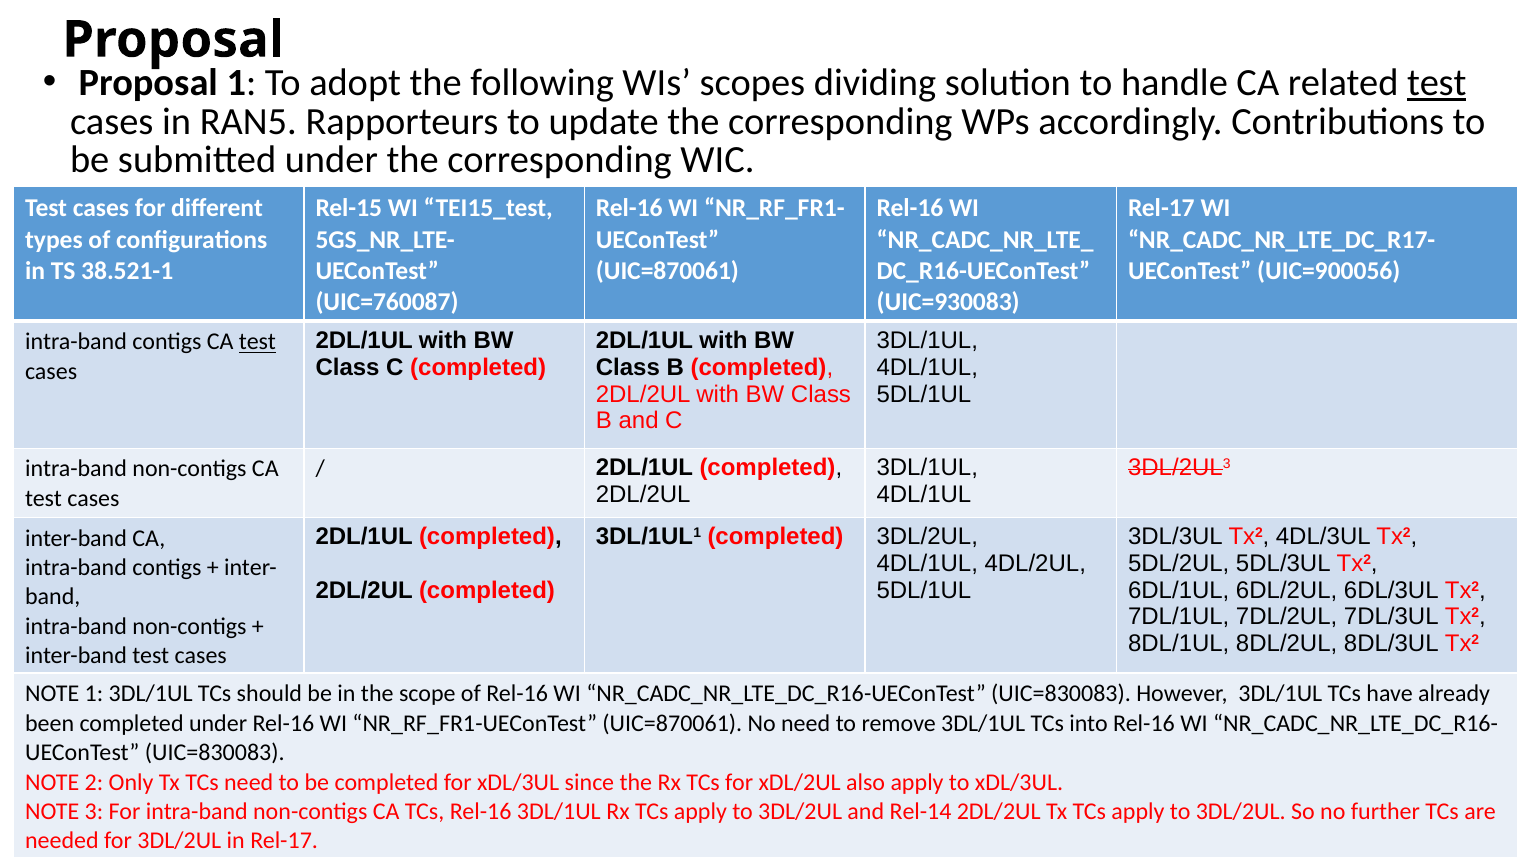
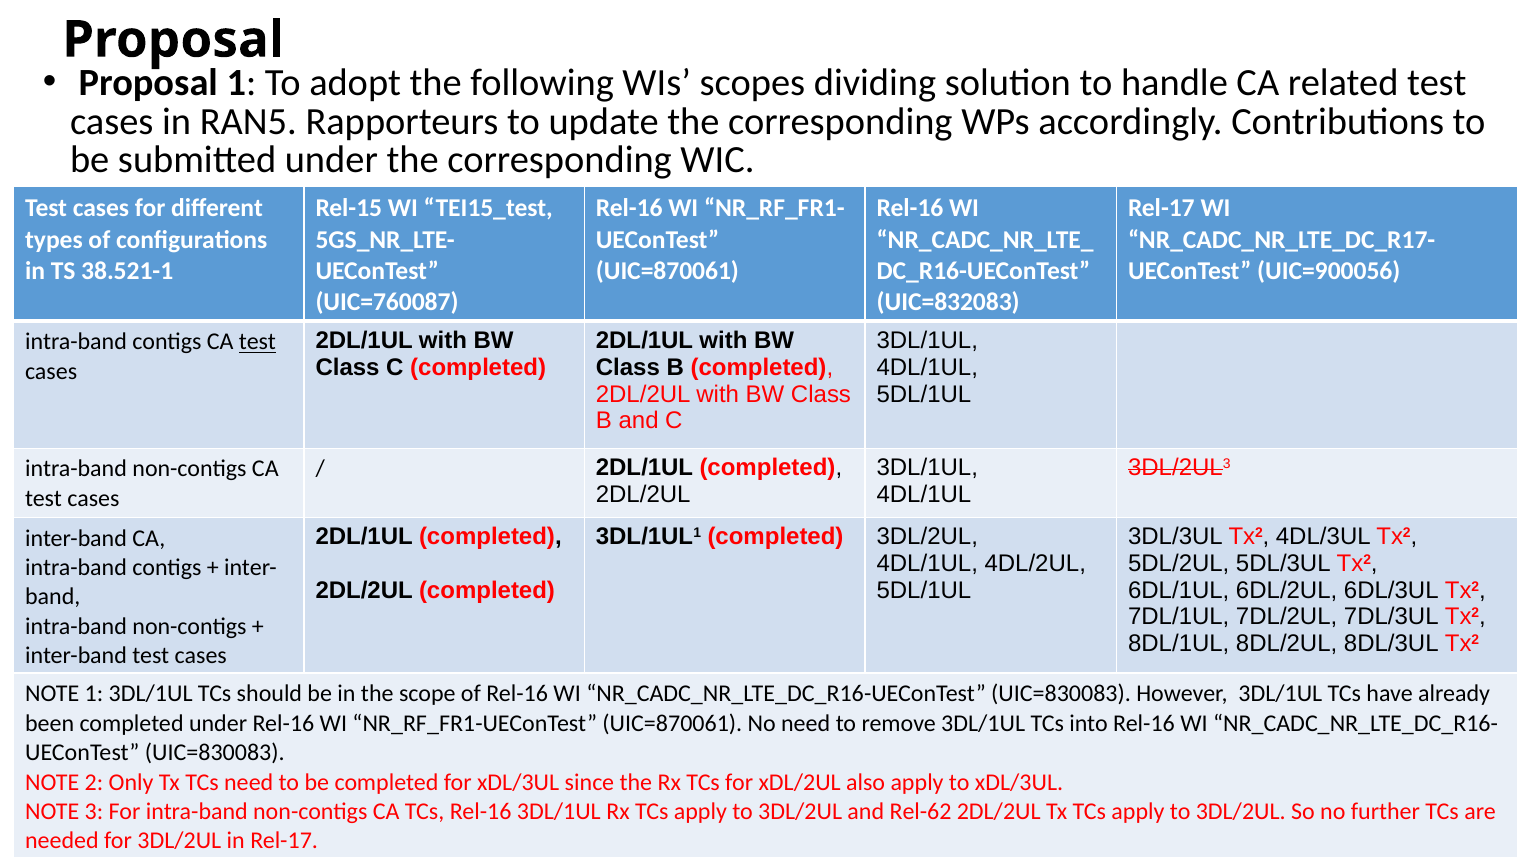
test at (1437, 83) underline: present -> none
UIC=930083: UIC=930083 -> UIC=832083
Rel-14: Rel-14 -> Rel-62
